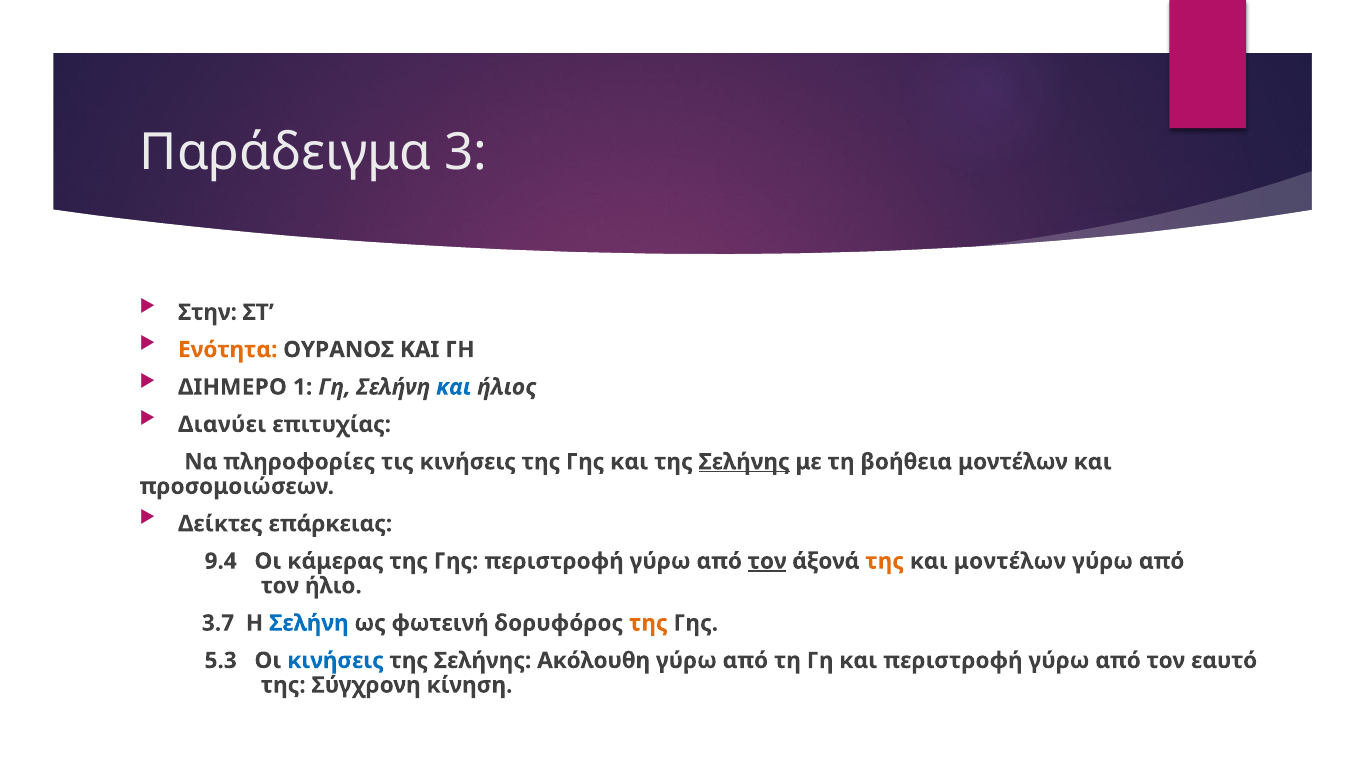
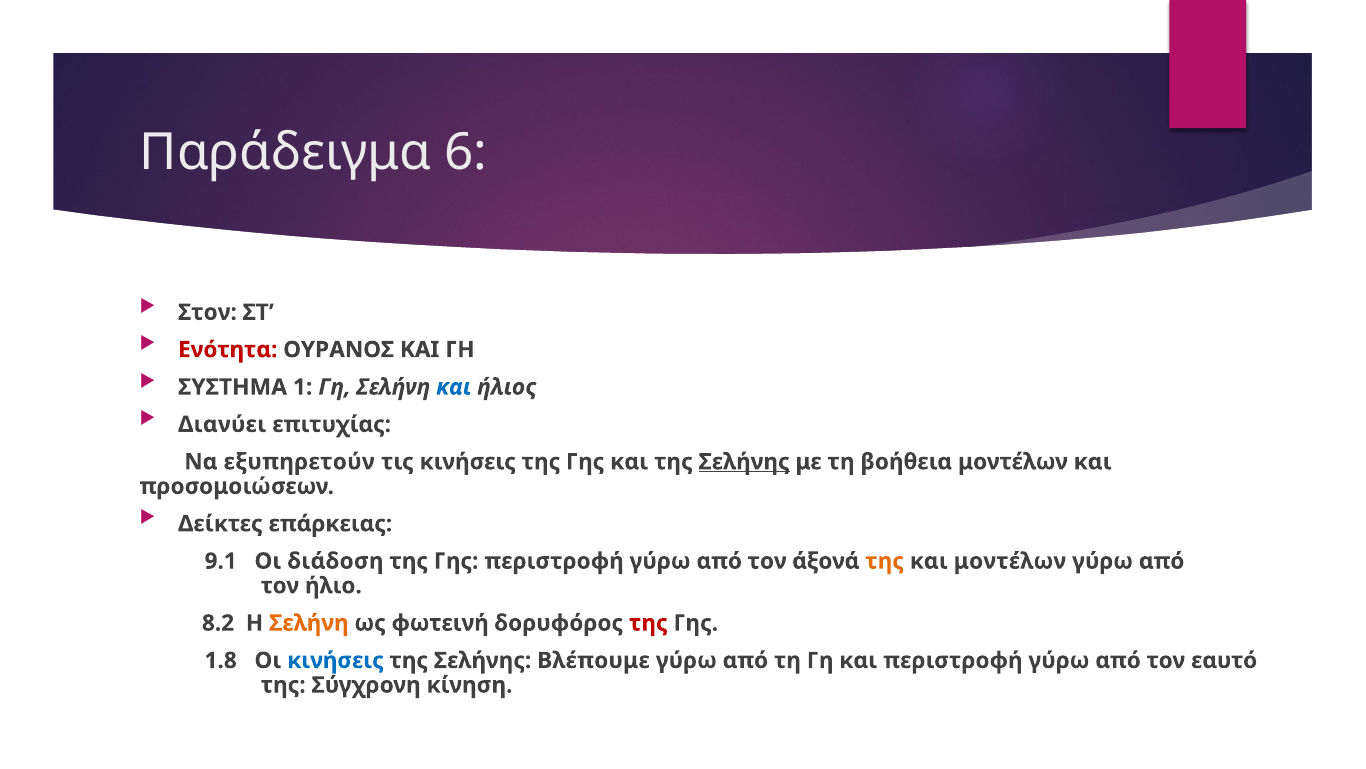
3: 3 -> 6
Στην: Στην -> Στον
Ενότητα colour: orange -> red
ΔΙΗΜΕΡΟ: ΔΙΗΜΕΡΟ -> ΣΥΣΤΗΜΑ
πληροφορίες: πληροφορίες -> εξυπηρετούν
9.4: 9.4 -> 9.1
κάμερας: κάμερας -> διάδοση
τον at (767, 561) underline: present -> none
3.7: 3.7 -> 8.2
Σελήνη at (309, 623) colour: blue -> orange
της at (648, 623) colour: orange -> red
5.3: 5.3 -> 1.8
Ακόλουθη: Ακόλουθη -> Βλέπουμε
